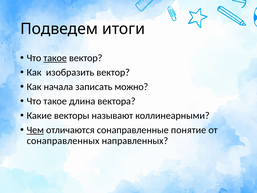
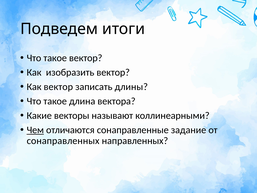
такое at (55, 58) underline: present -> none
Как начала: начала -> вектор
можно: можно -> длины
понятие: понятие -> задание
